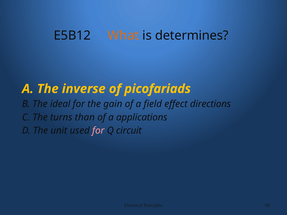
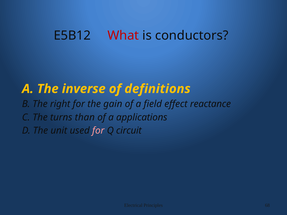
What colour: orange -> red
determines: determines -> conductors
picofariads: picofariads -> definitions
ideal: ideal -> right
directions: directions -> reactance
